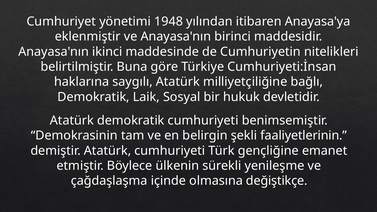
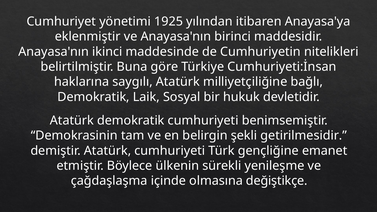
1948: 1948 -> 1925
faaliyetlerinin: faaliyetlerinin -> getirilmesidir
